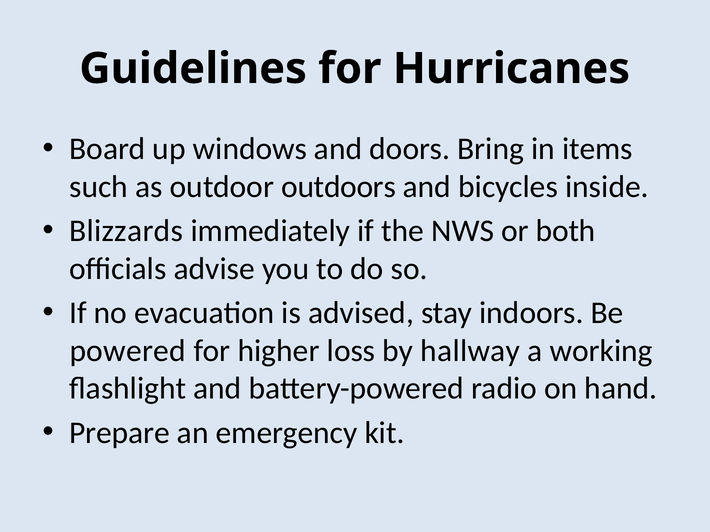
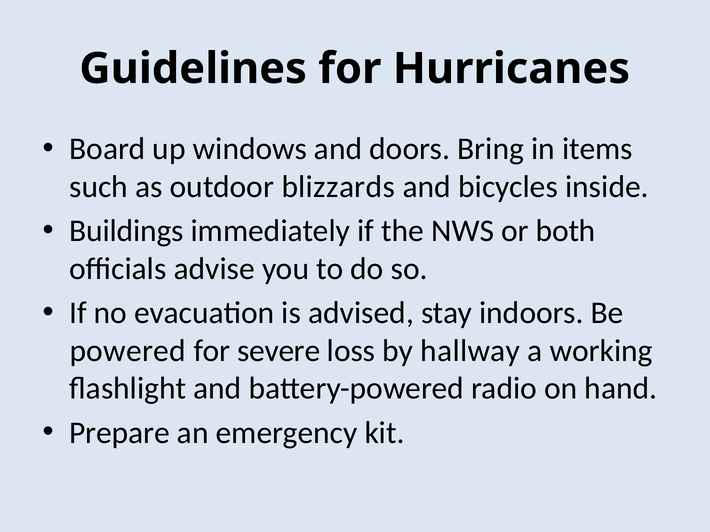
outdoors: outdoors -> blizzards
Blizzards: Blizzards -> Buildings
higher: higher -> severe
